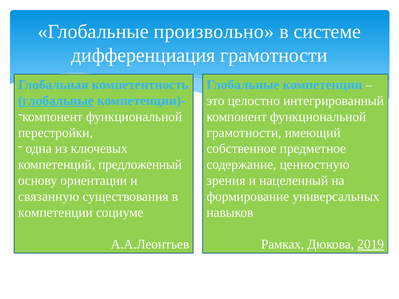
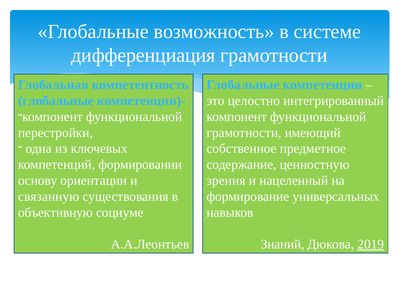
произвольно: произвольно -> возможность
глобальные at (56, 101) underline: present -> none
предложенный: предложенный -> формировании
компетенции at (55, 213): компетенции -> объективную
Рамках: Рамках -> Знаний
